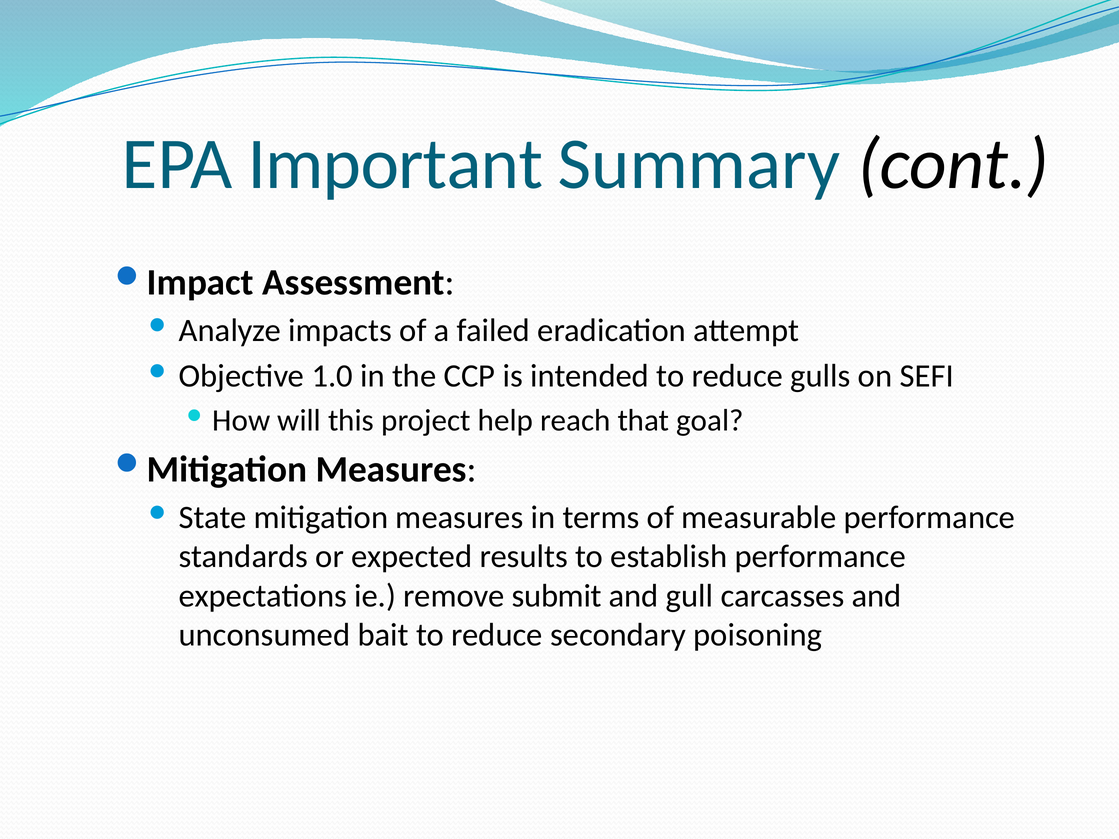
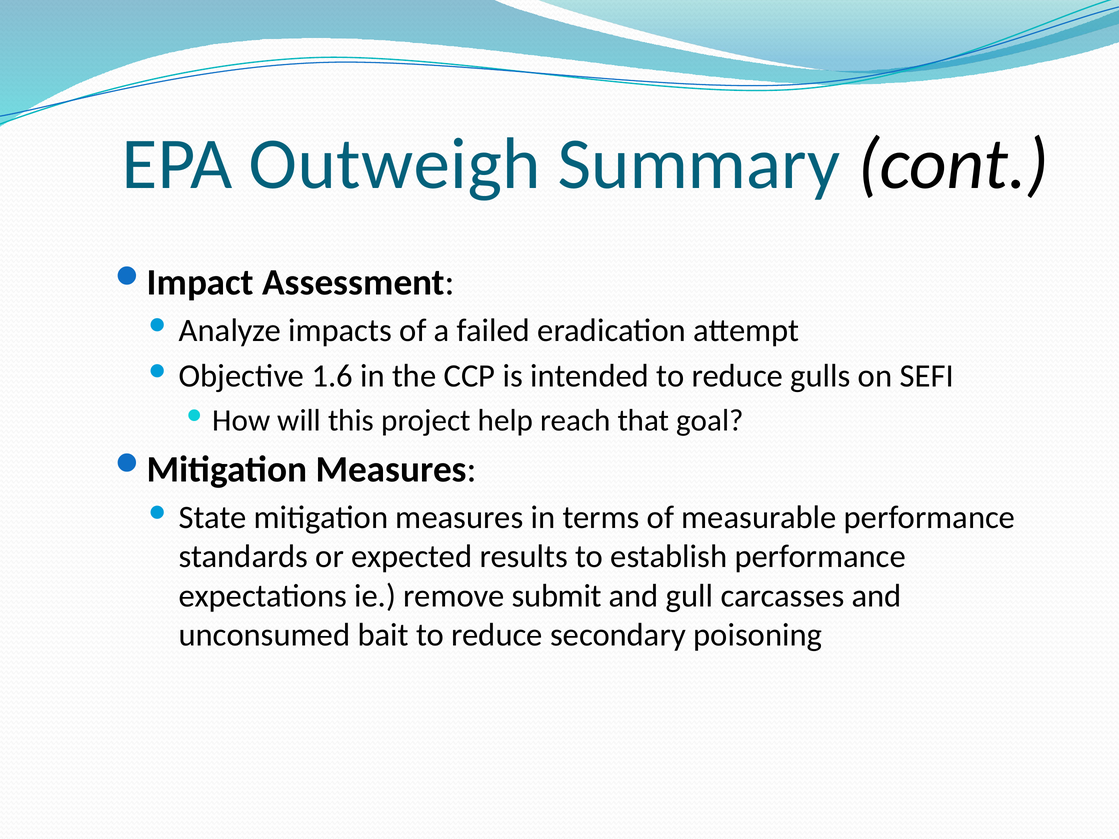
Important: Important -> Outweigh
1.0: 1.0 -> 1.6
